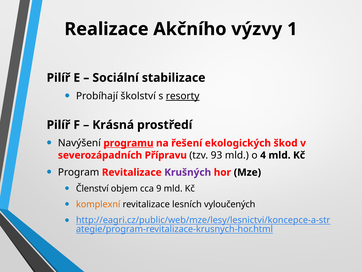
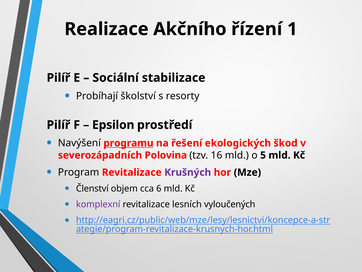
výzvy: výzvy -> řízení
resorty underline: present -> none
Krásná: Krásná -> Epsilon
Přípravu: Přípravu -> Polovina
93: 93 -> 16
4: 4 -> 5
9: 9 -> 6
komplexní colour: orange -> purple
